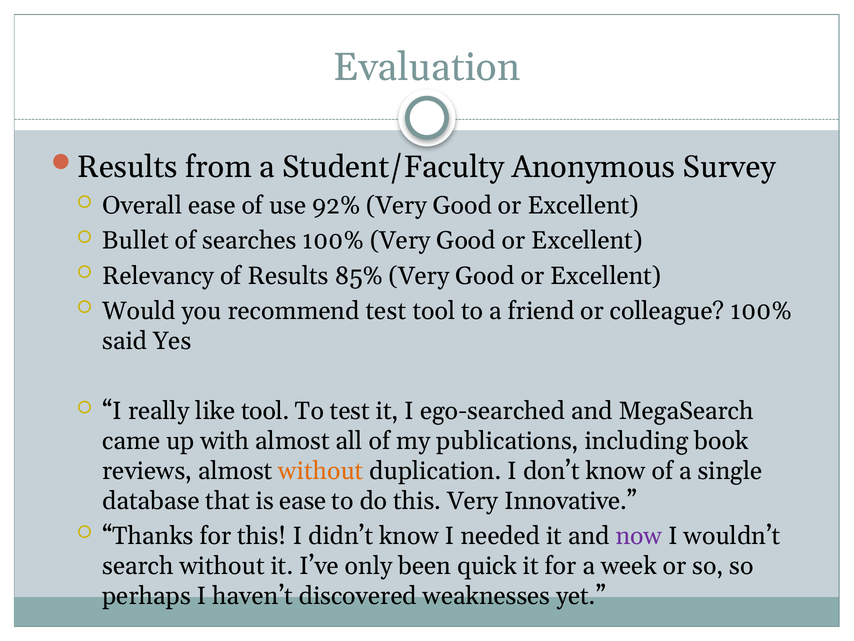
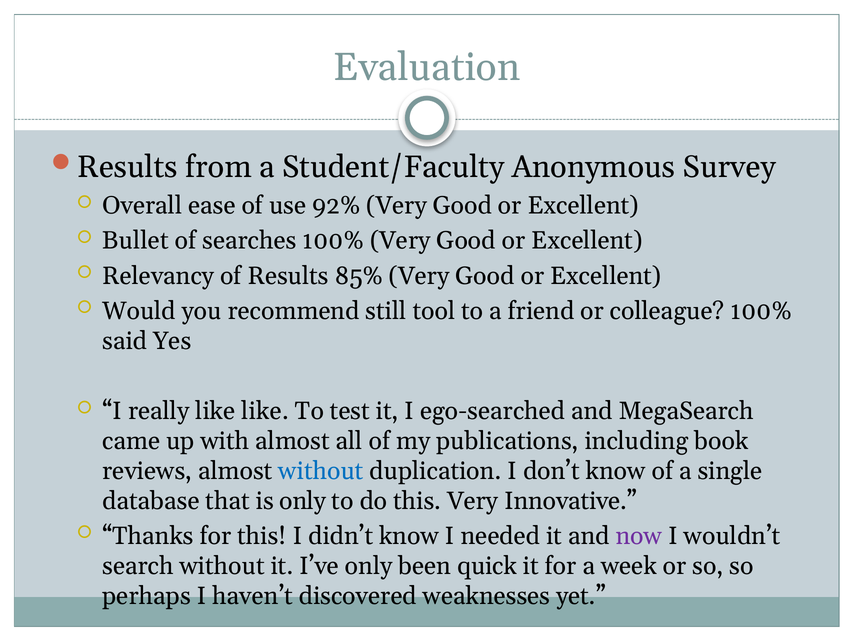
recommend test: test -> still
like tool: tool -> like
without at (321, 471) colour: orange -> blue
is ease: ease -> only
